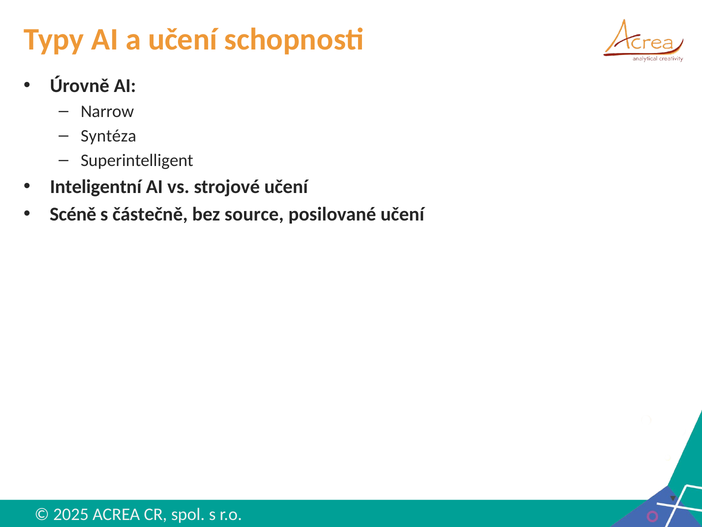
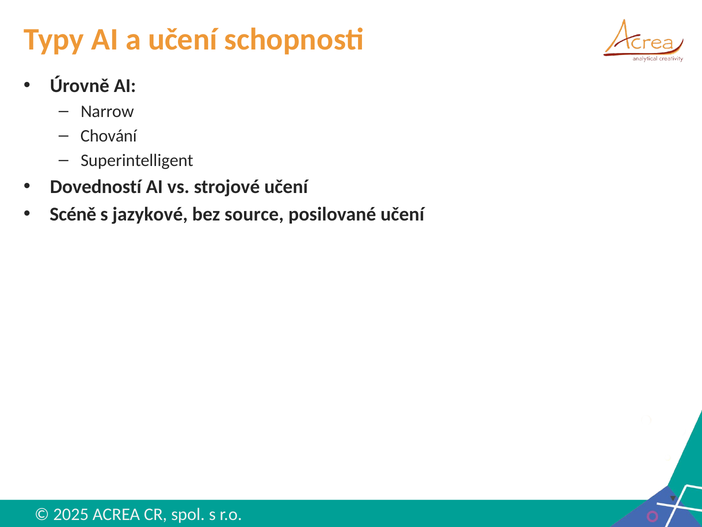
Syntéza: Syntéza -> Chování
Inteligentní: Inteligentní -> Dovedností
částečně: částečně -> jazykové
